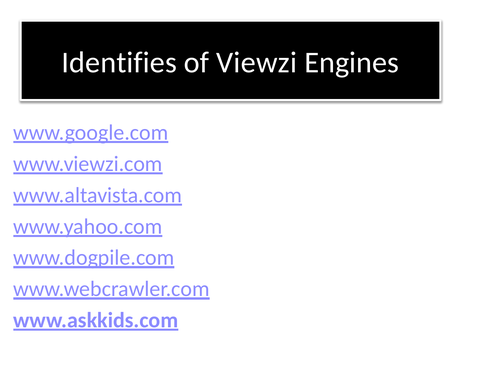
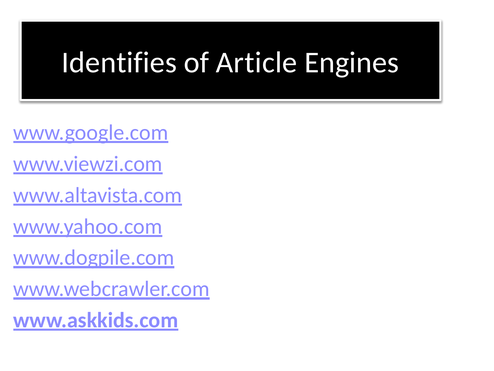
Viewzi: Viewzi -> Article
